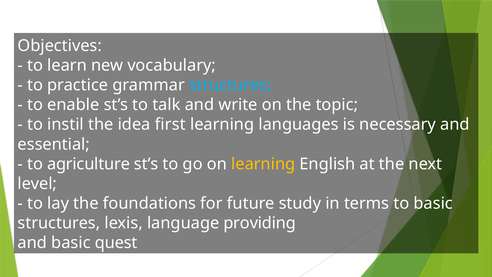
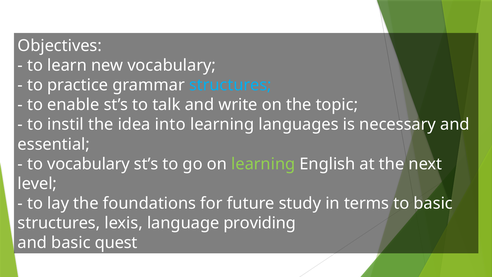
first: first -> into
to agriculture: agriculture -> vocabulary
learning at (263, 164) colour: yellow -> light green
